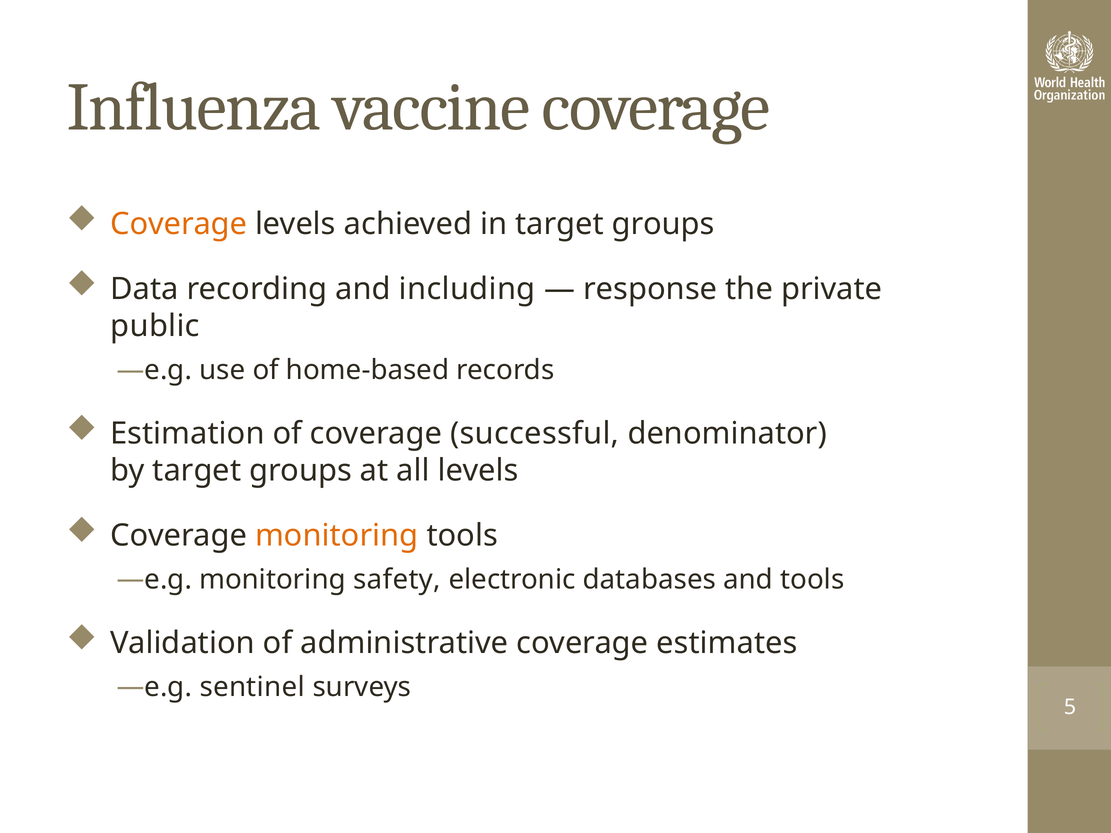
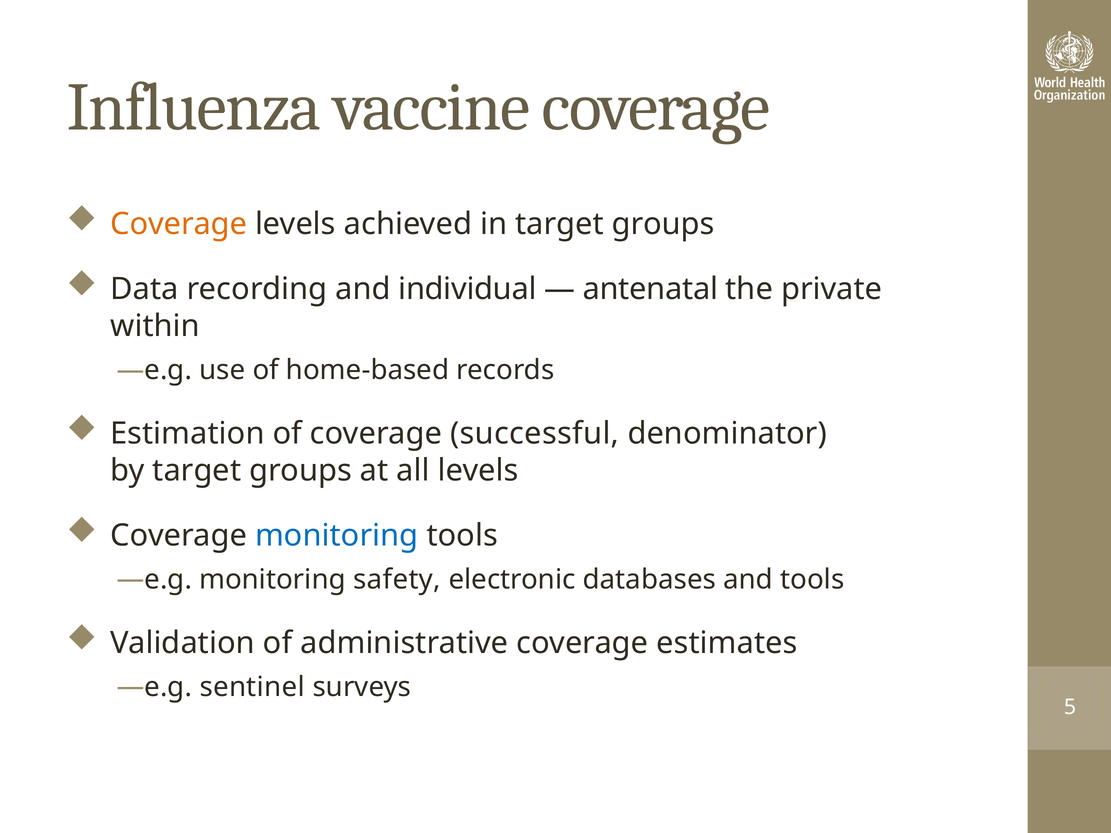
including: including -> individual
response: response -> antenatal
public: public -> within
monitoring at (337, 536) colour: orange -> blue
